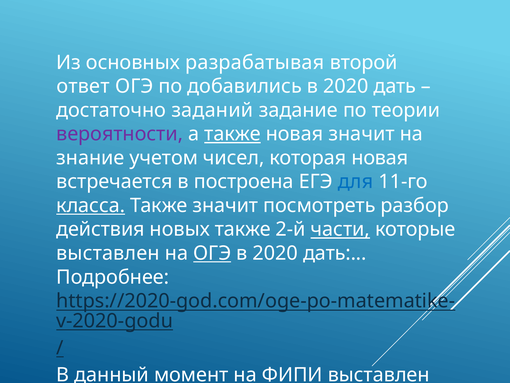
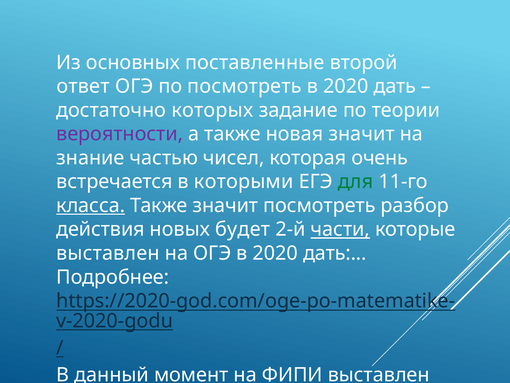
разрабатывая: разрабатывая -> поставленные
по добавились: добавились -> посмотреть
заданий: заданий -> которых
также at (232, 134) underline: present -> none
знание учетом: учетом -> частью
которая новая: новая -> очень
построена: построена -> которыми
для colour: blue -> green
новых также: также -> будет
ОГЭ at (212, 253) underline: present -> none
